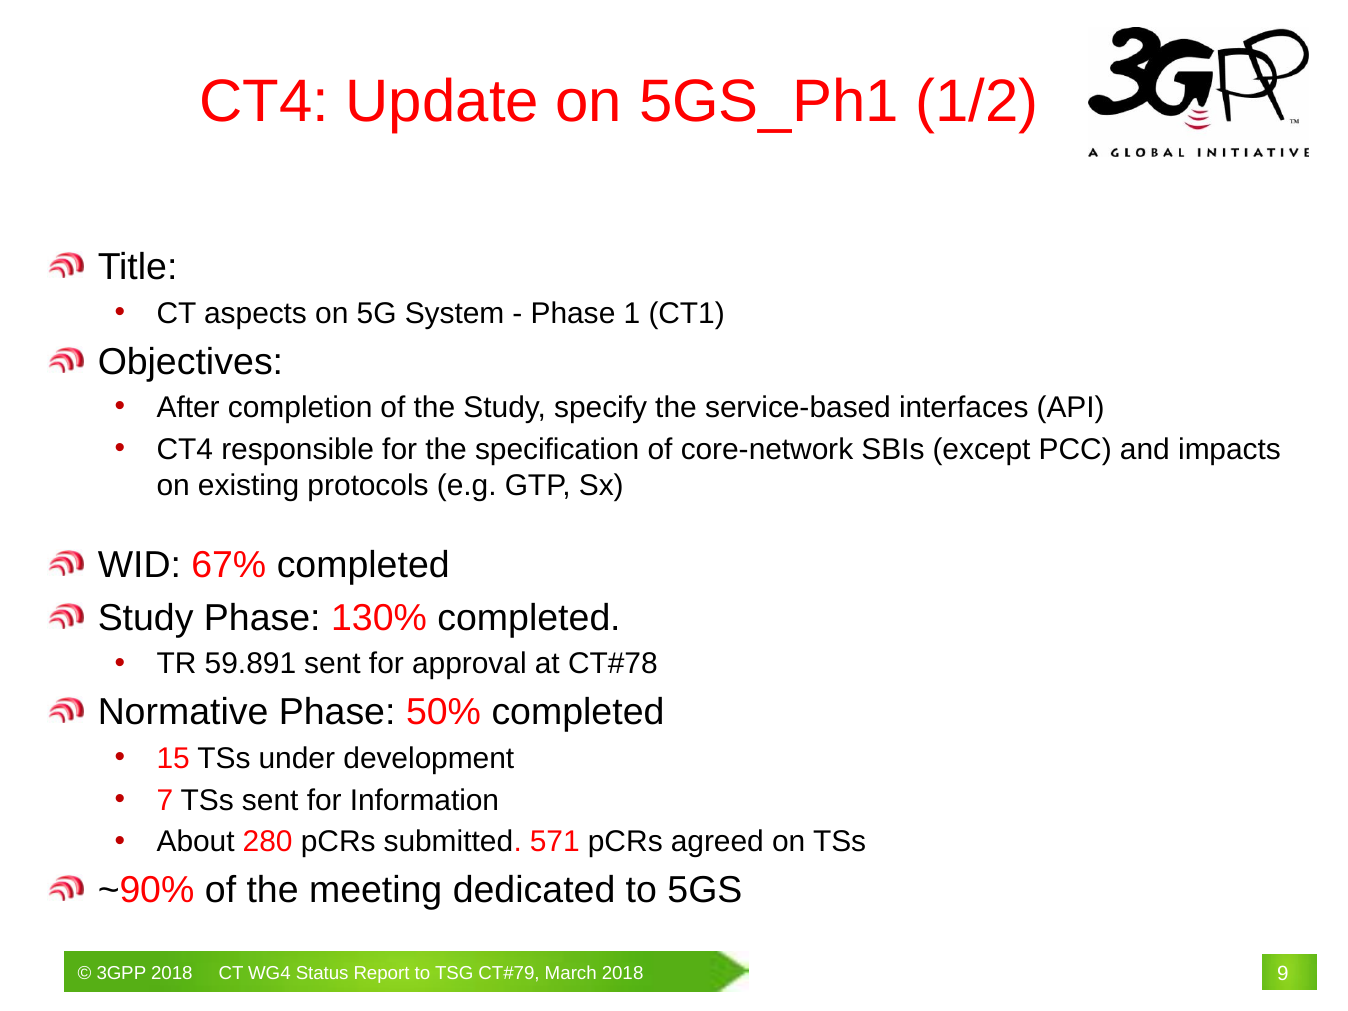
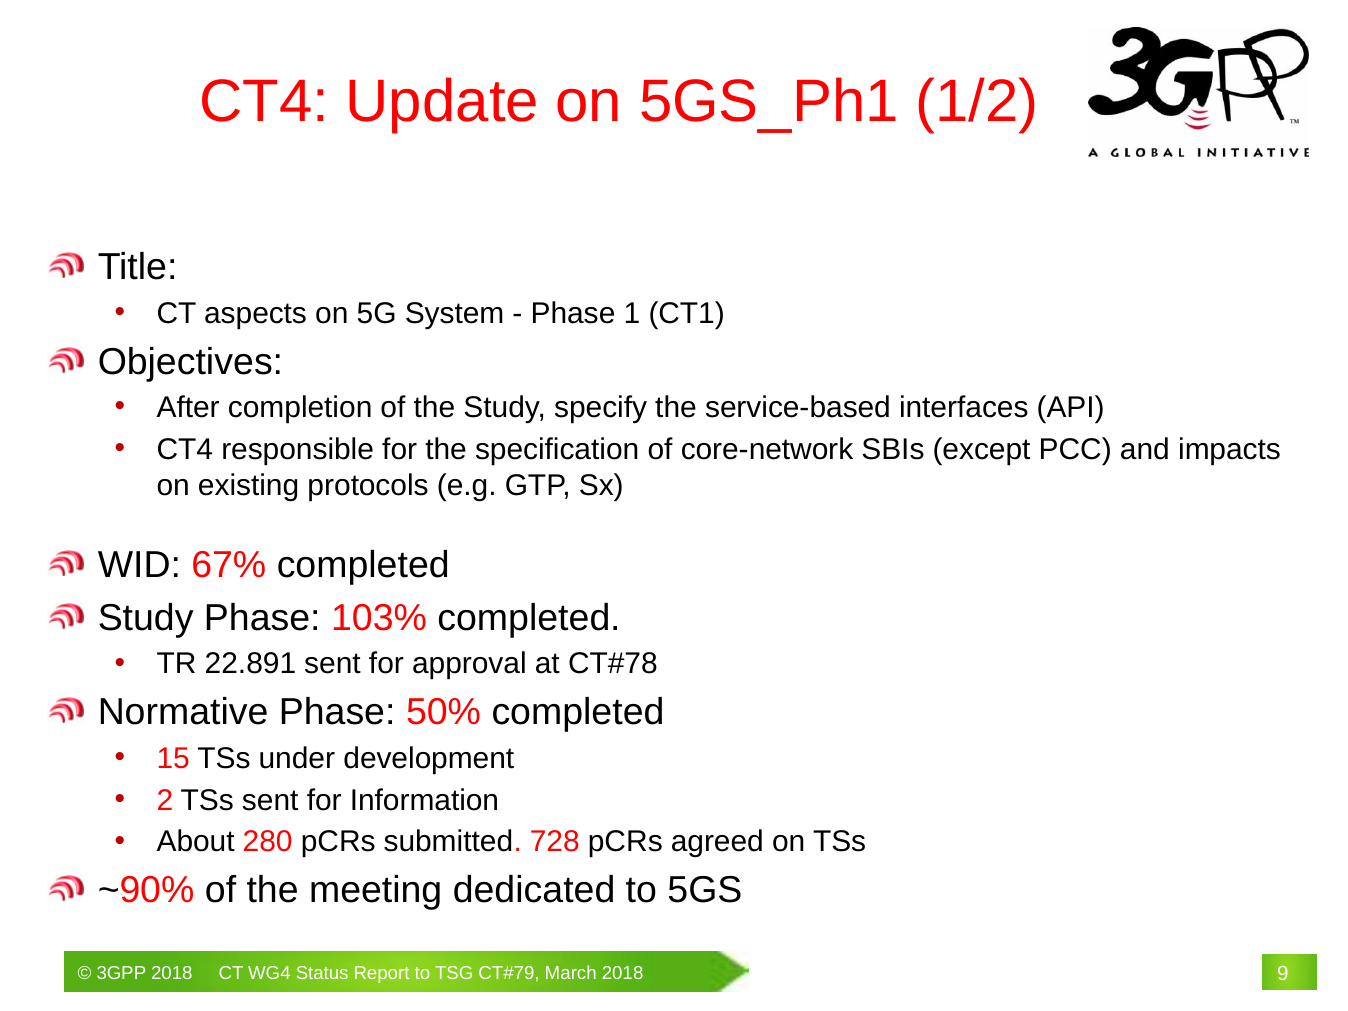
130%: 130% -> 103%
59.891: 59.891 -> 22.891
7: 7 -> 2
571: 571 -> 728
